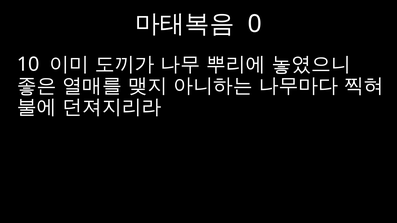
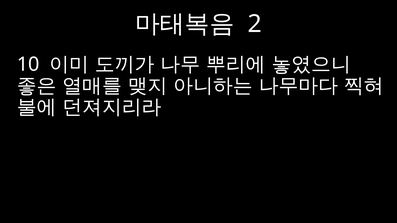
0: 0 -> 2
